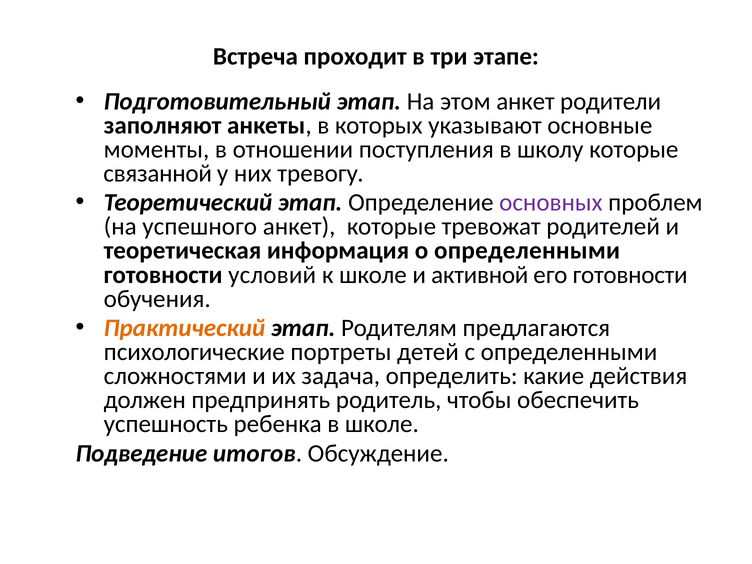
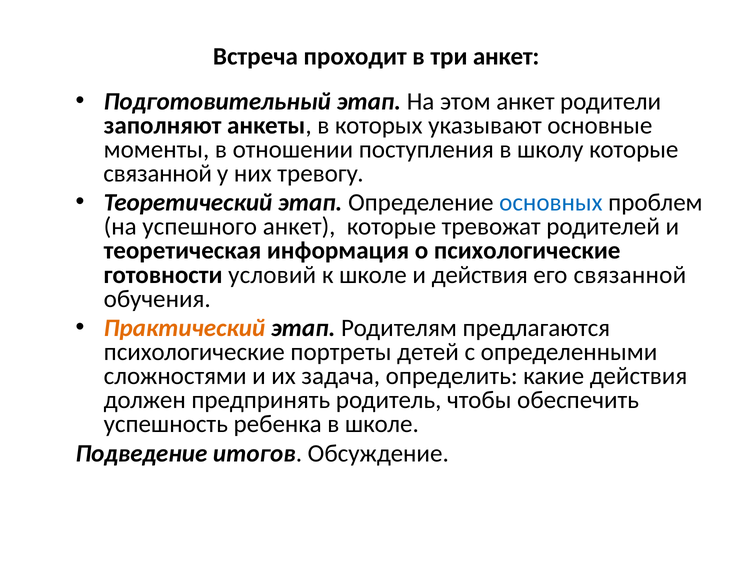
три этапе: этапе -> анкет
основных colour: purple -> blue
о определенными: определенными -> психологические
и активной: активной -> действия
его готовности: готовности -> связанной
